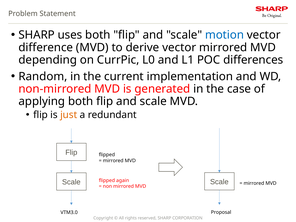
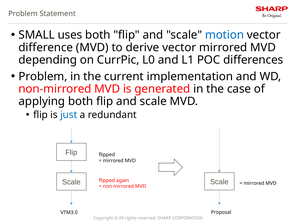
SHARP at (37, 35): SHARP -> SMALL
Random at (43, 76): Random -> Problem
just colour: orange -> blue
